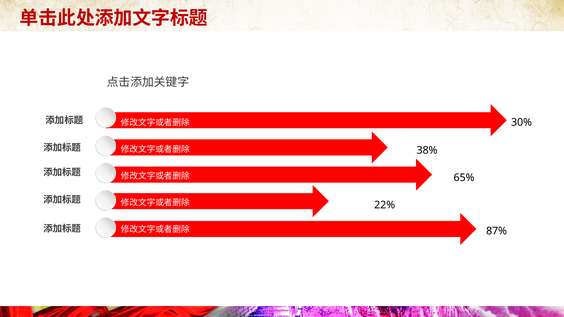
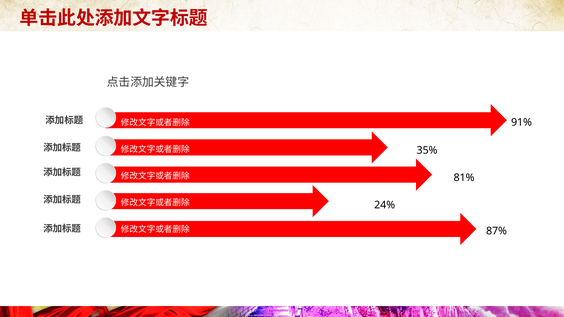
30%: 30% -> 91%
38%: 38% -> 35%
65%: 65% -> 81%
22%: 22% -> 24%
